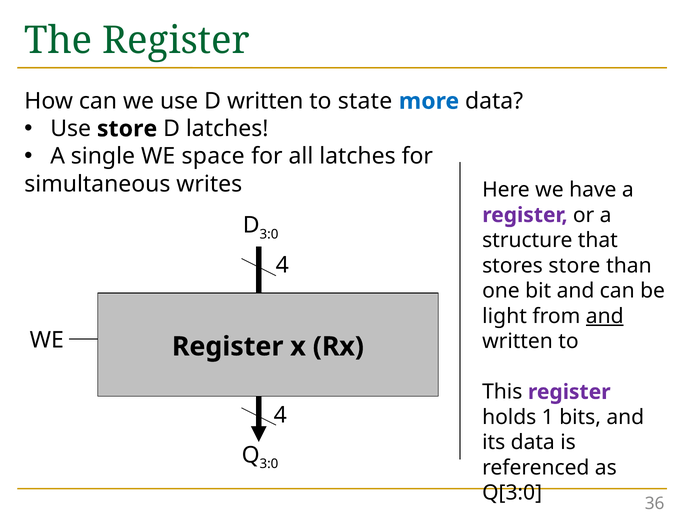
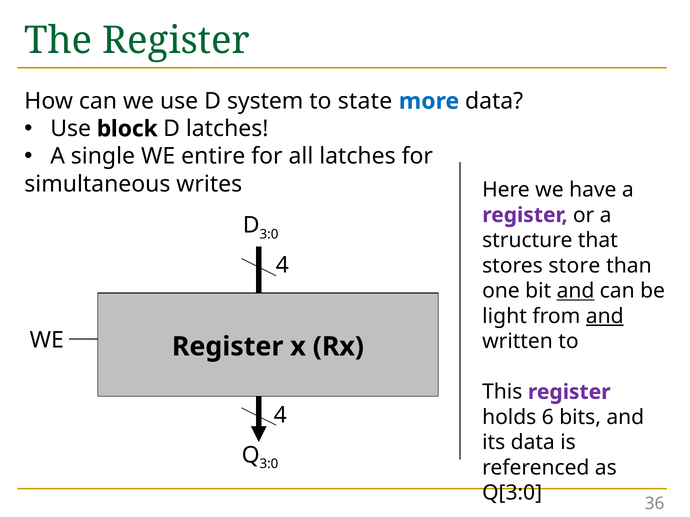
D written: written -> system
Use store: store -> block
space: space -> entire
and at (575, 291) underline: none -> present
1: 1 -> 6
